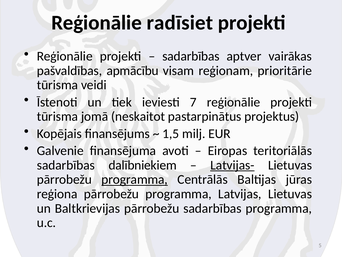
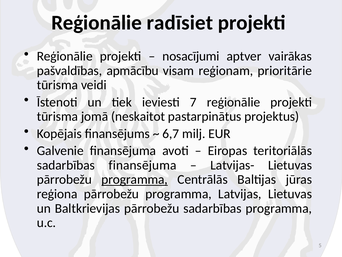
sadarbības at (191, 56): sadarbības -> nosacījumi
1,5: 1,5 -> 6,7
sadarbības dalībniekiem: dalībniekiem -> finansējuma
Latvijas- underline: present -> none
